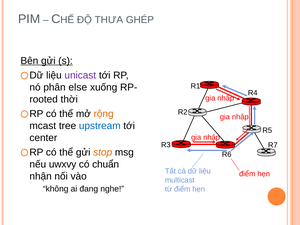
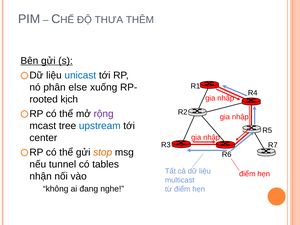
GHÉP: GHÉP -> THÊM
unicast colour: purple -> blue
thời: thời -> kịch
rộng colour: orange -> purple
uwxvy: uwxvy -> tunnel
chuẩn: chuẩn -> tables
